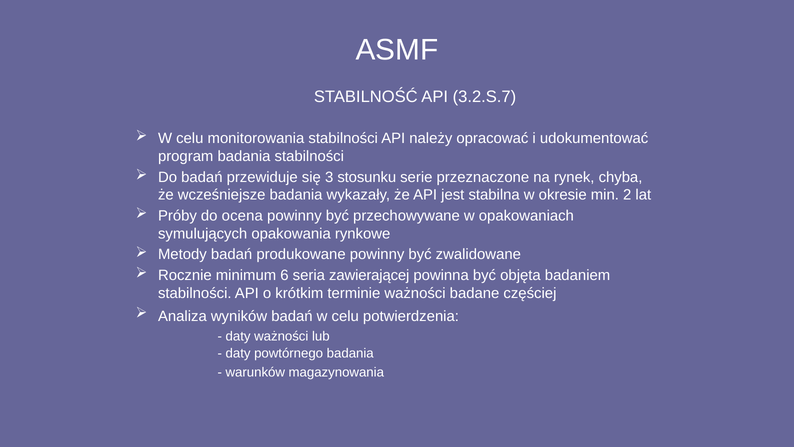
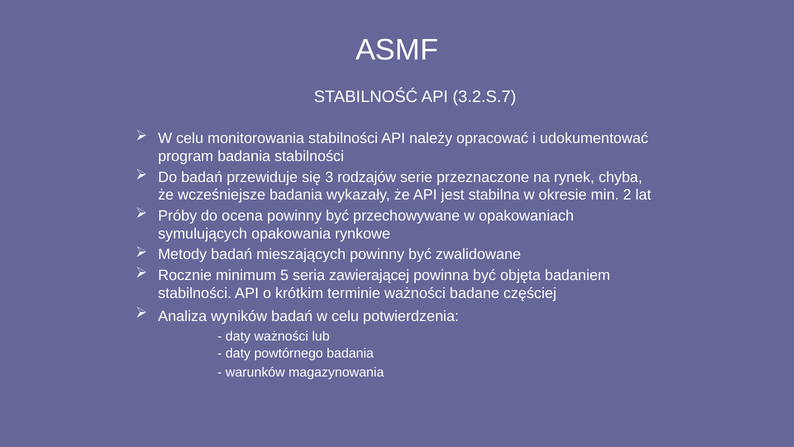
stosunku: stosunku -> rodzajów
produkowane: produkowane -> mieszających
6: 6 -> 5
